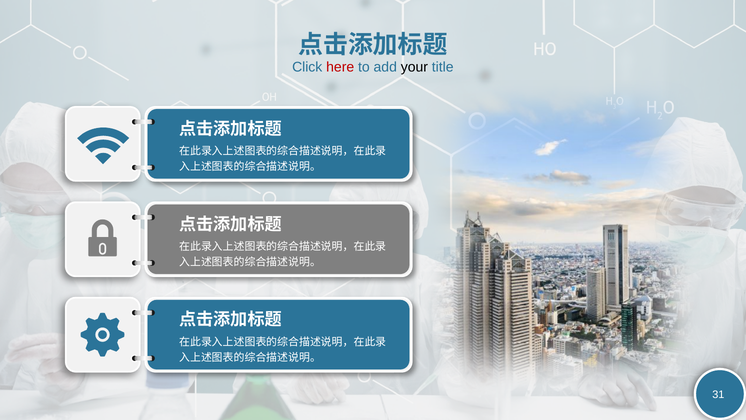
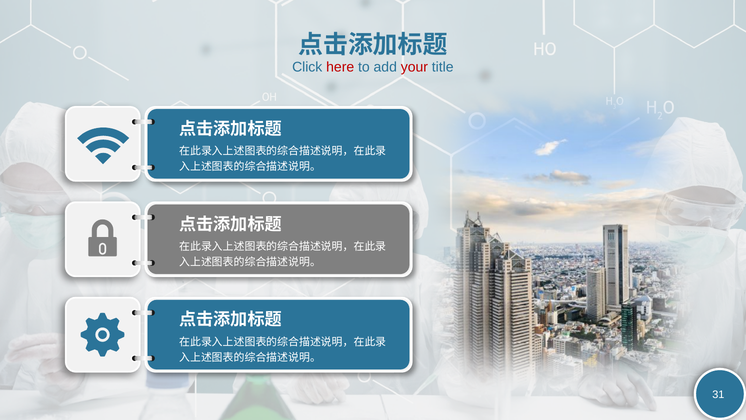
your colour: black -> red
